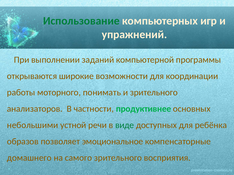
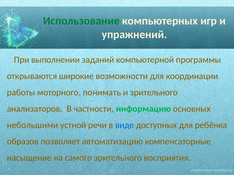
продуктивнее: продуктивнее -> информацию
виде colour: green -> blue
эмоциональное: эмоциональное -> автоматизацию
домашнего: домашнего -> насыщение
